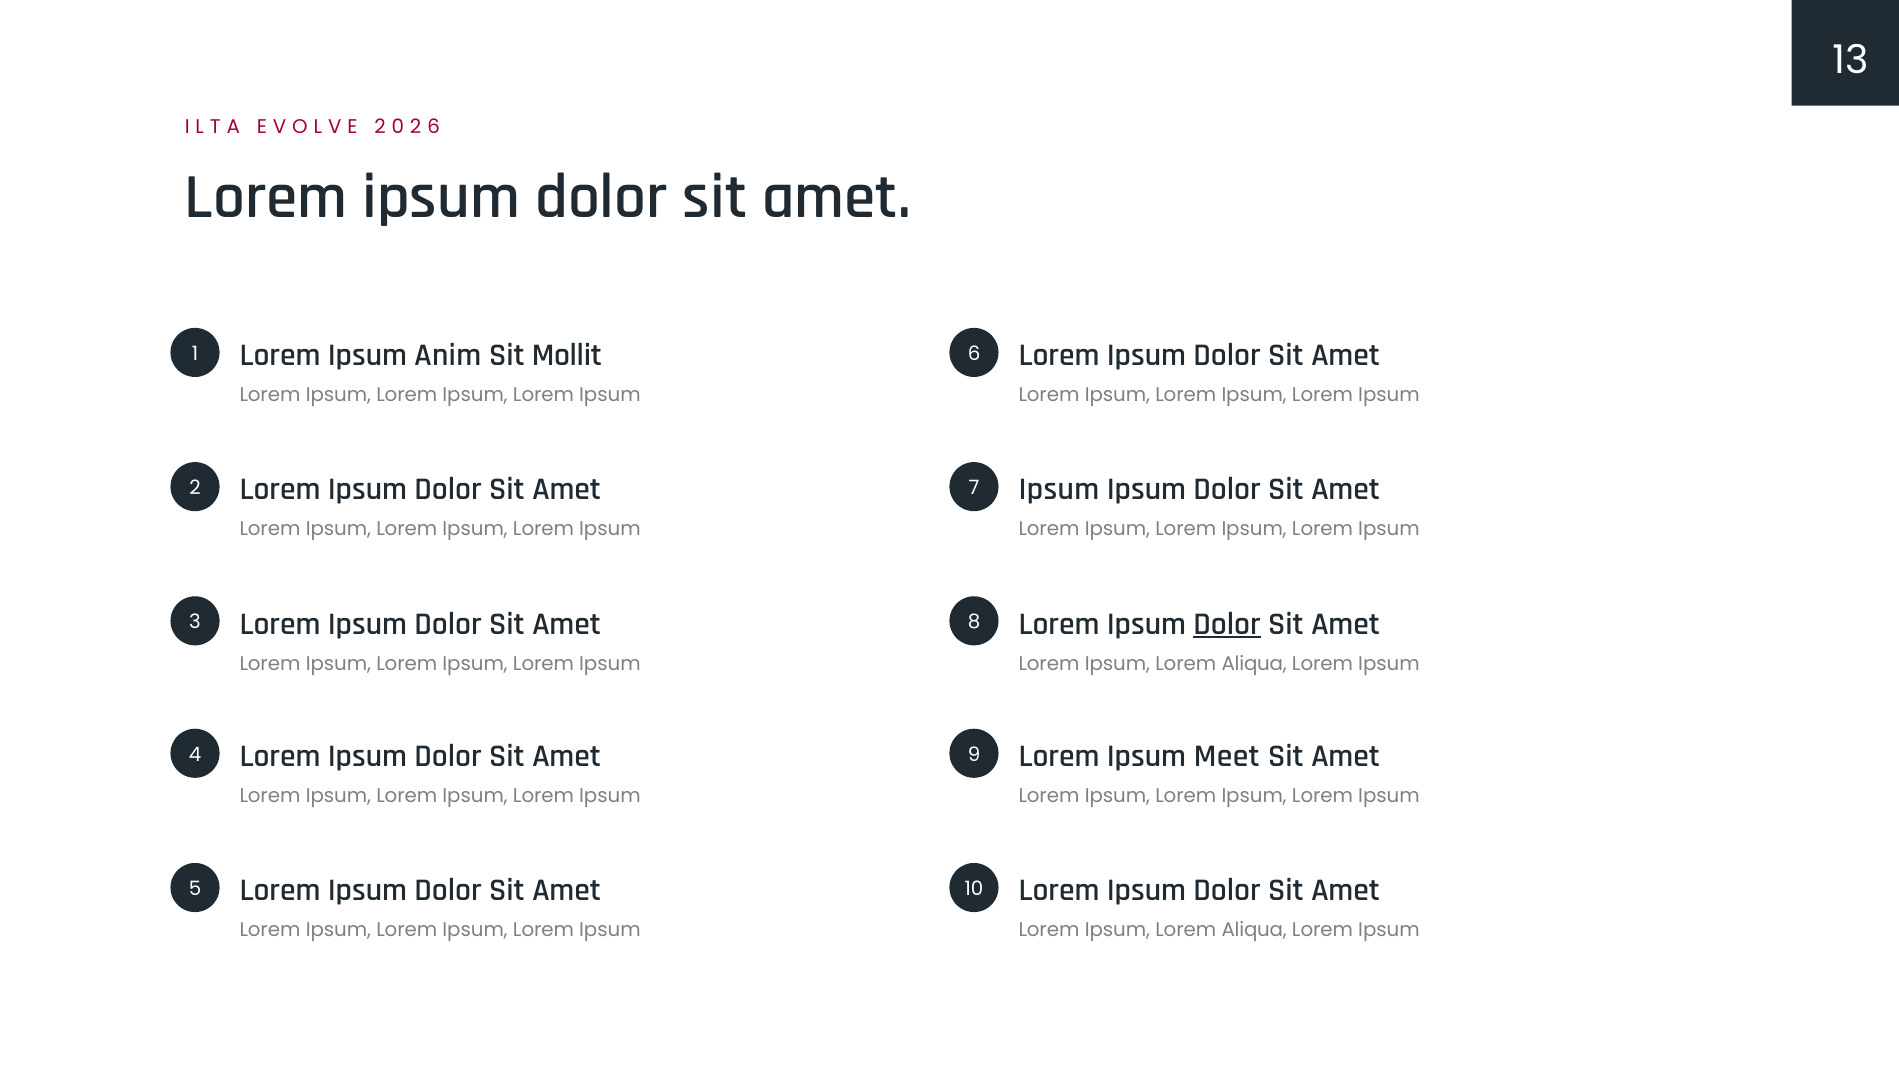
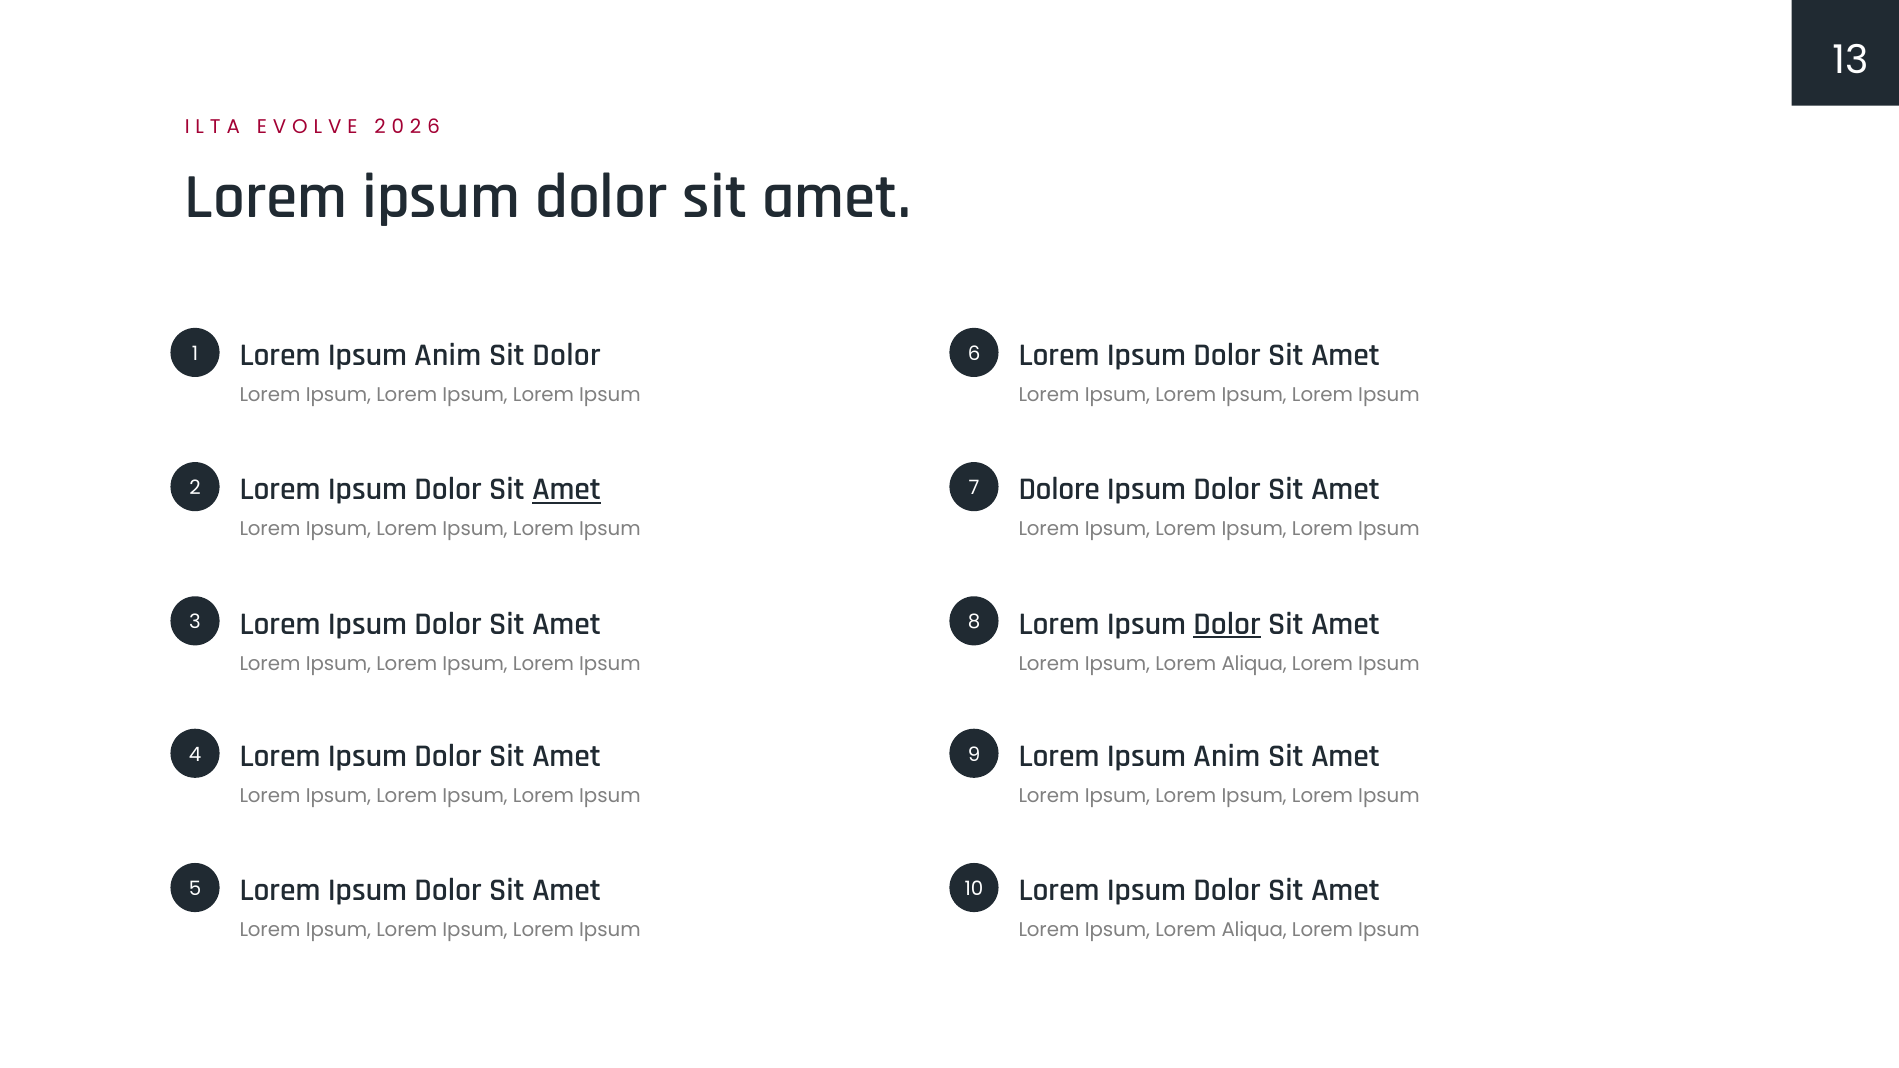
Sit Mollit: Mollit -> Dolor
Amet at (567, 489) underline: none -> present
Ipsum at (1059, 489): Ipsum -> Dolore
Meet at (1227, 756): Meet -> Anim
